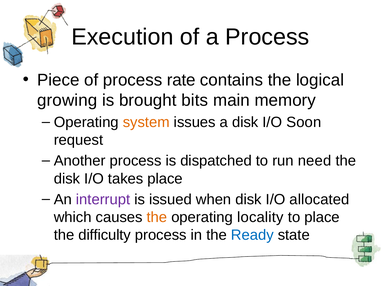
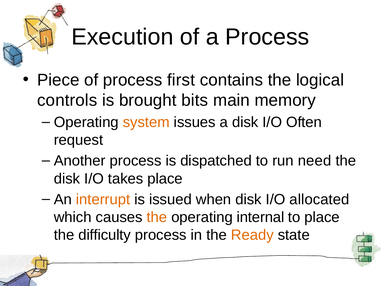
rate: rate -> first
growing: growing -> controls
Soon: Soon -> Often
interrupt colour: purple -> orange
locality: locality -> internal
Ready colour: blue -> orange
